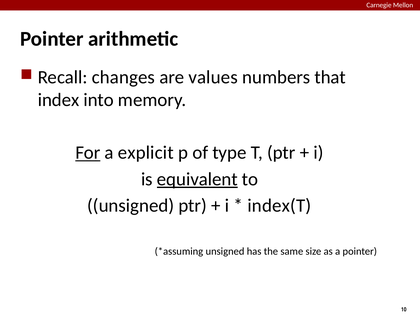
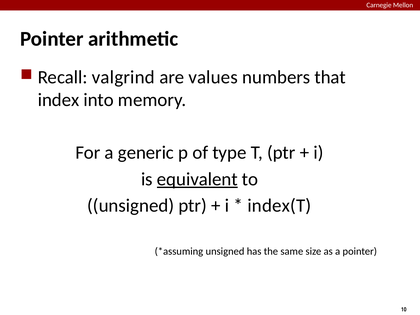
changes: changes -> valgrind
For underline: present -> none
explicit: explicit -> generic
